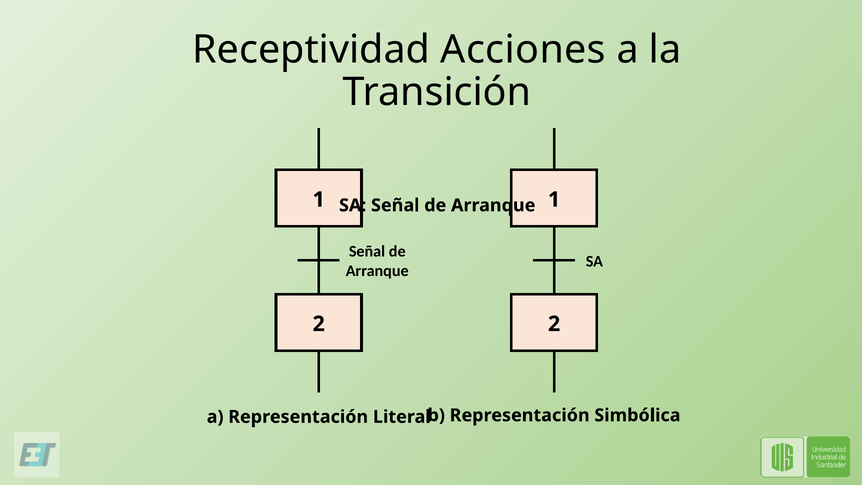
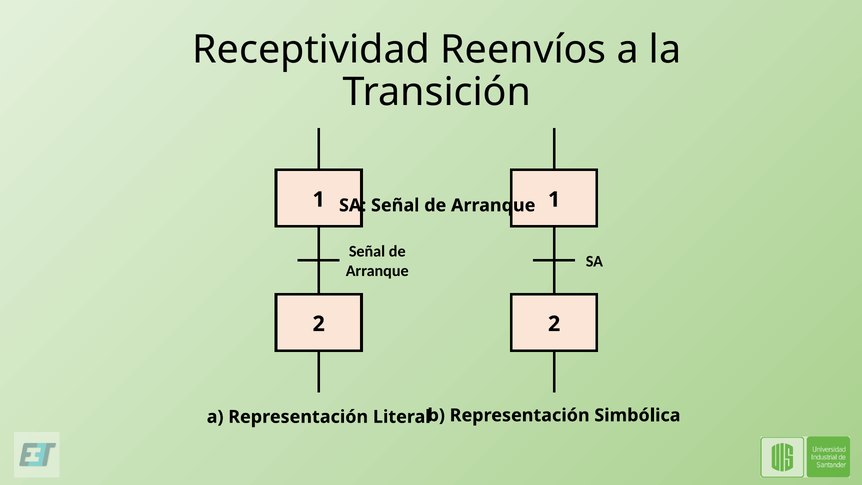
Acciones: Acciones -> Reenvíos
